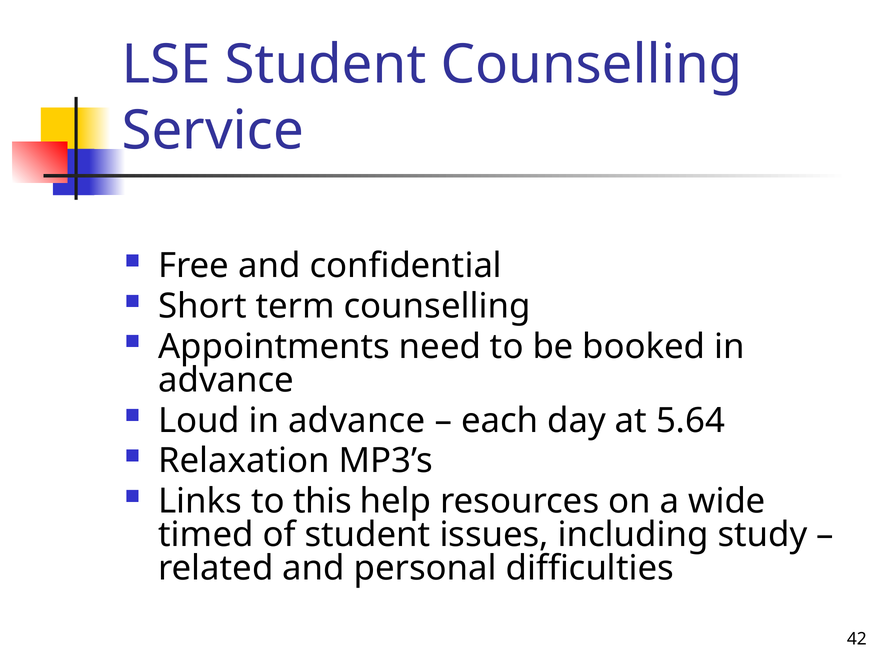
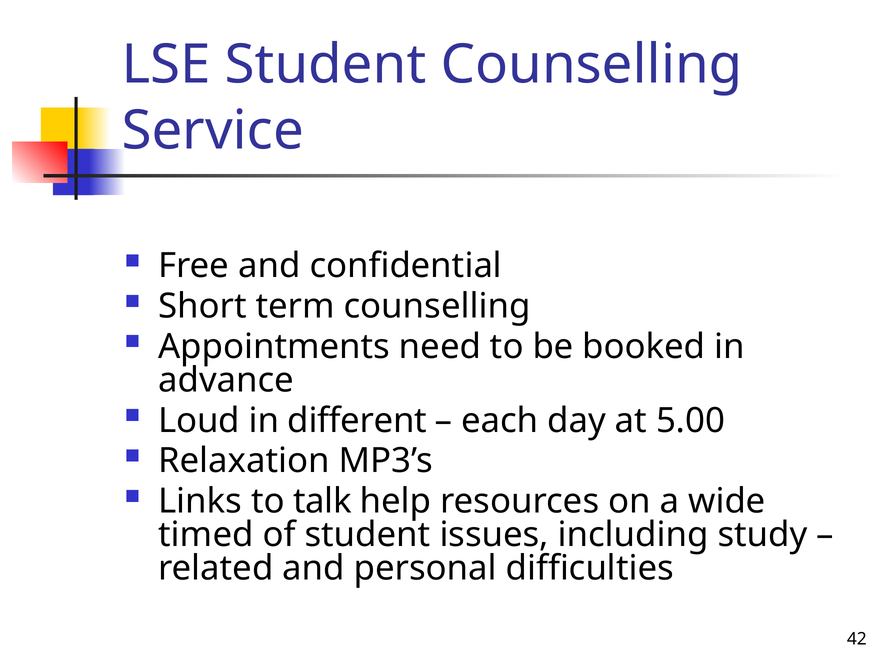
advance at (357, 421): advance -> different
5.64: 5.64 -> 5.00
this: this -> talk
